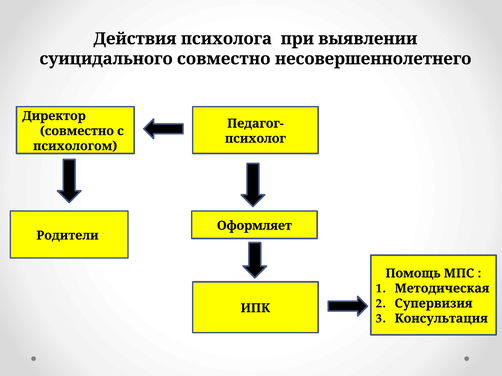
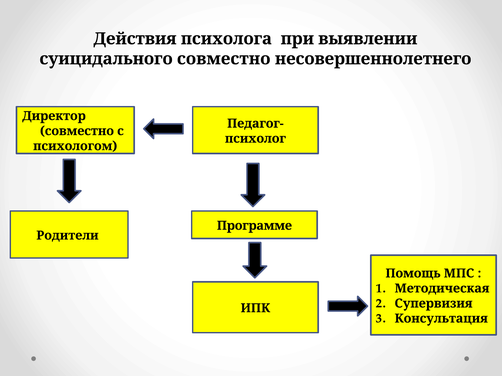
Оформляет: Оформляет -> Программе
